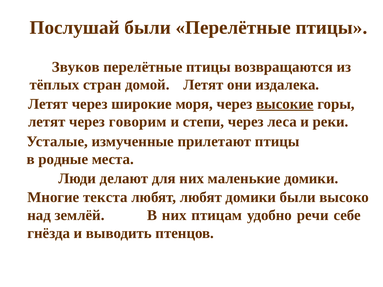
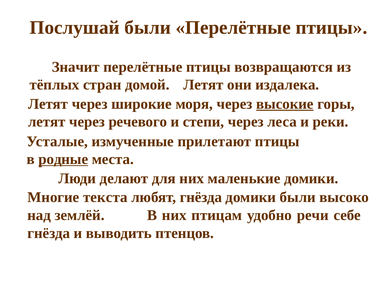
Звуков: Звуков -> Значит
говорим: говорим -> речевого
родные underline: none -> present
любят любят: любят -> гнёзда
